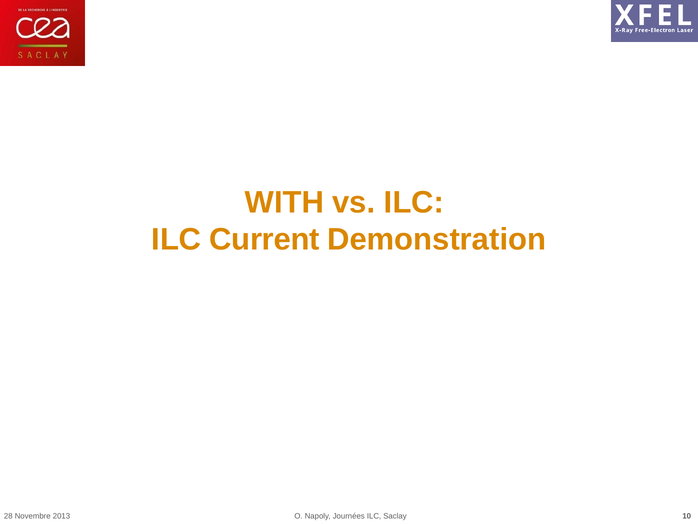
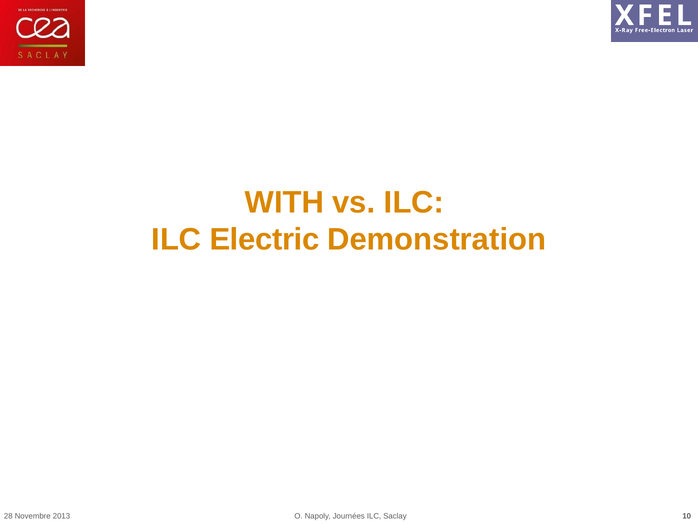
Current: Current -> Electric
